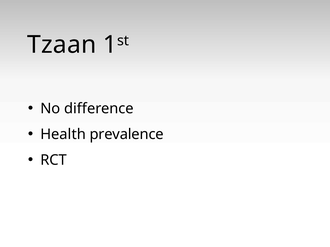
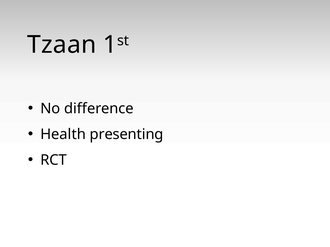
prevalence: prevalence -> presenting
